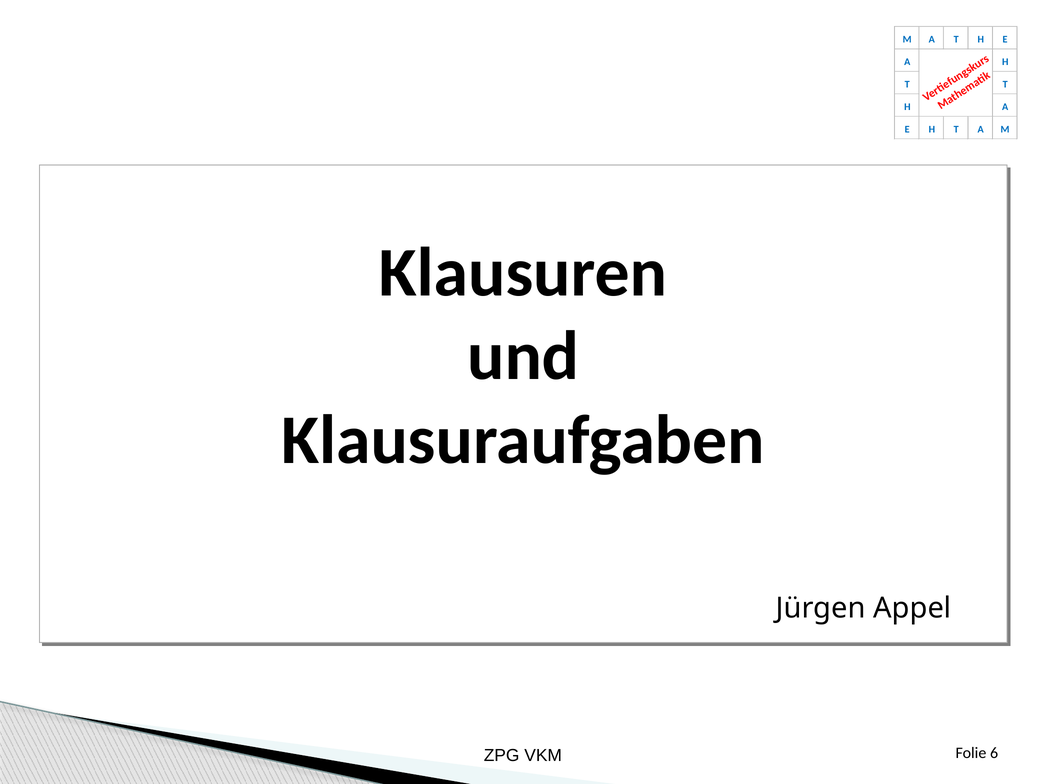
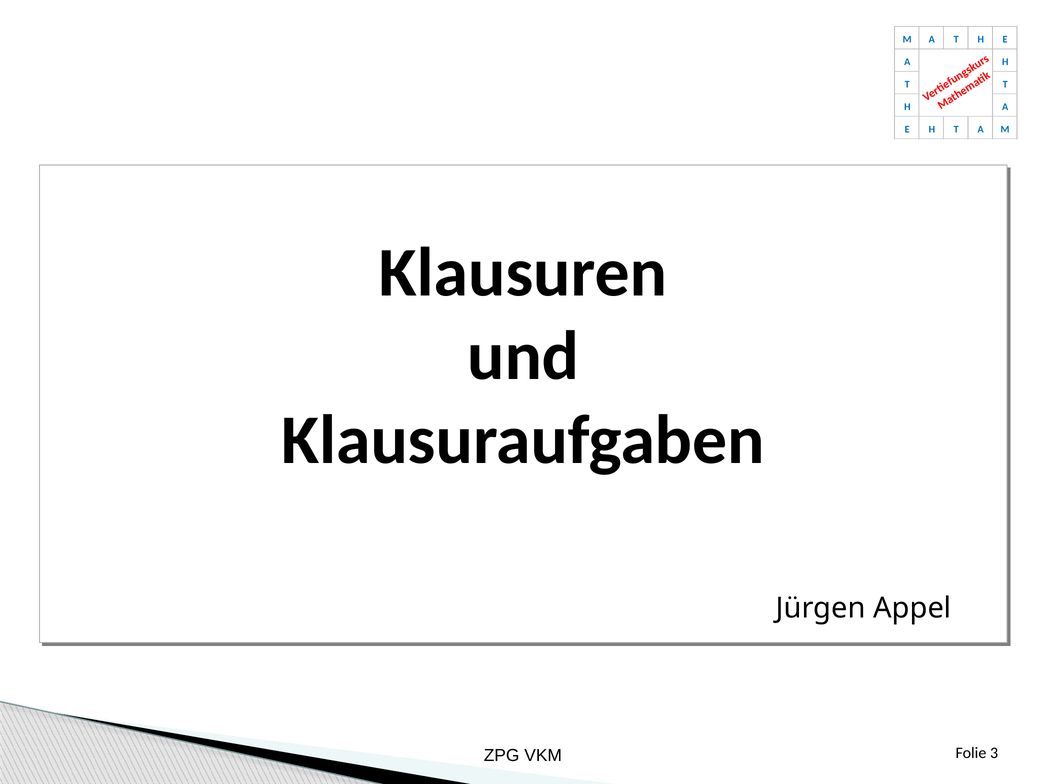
6: 6 -> 3
